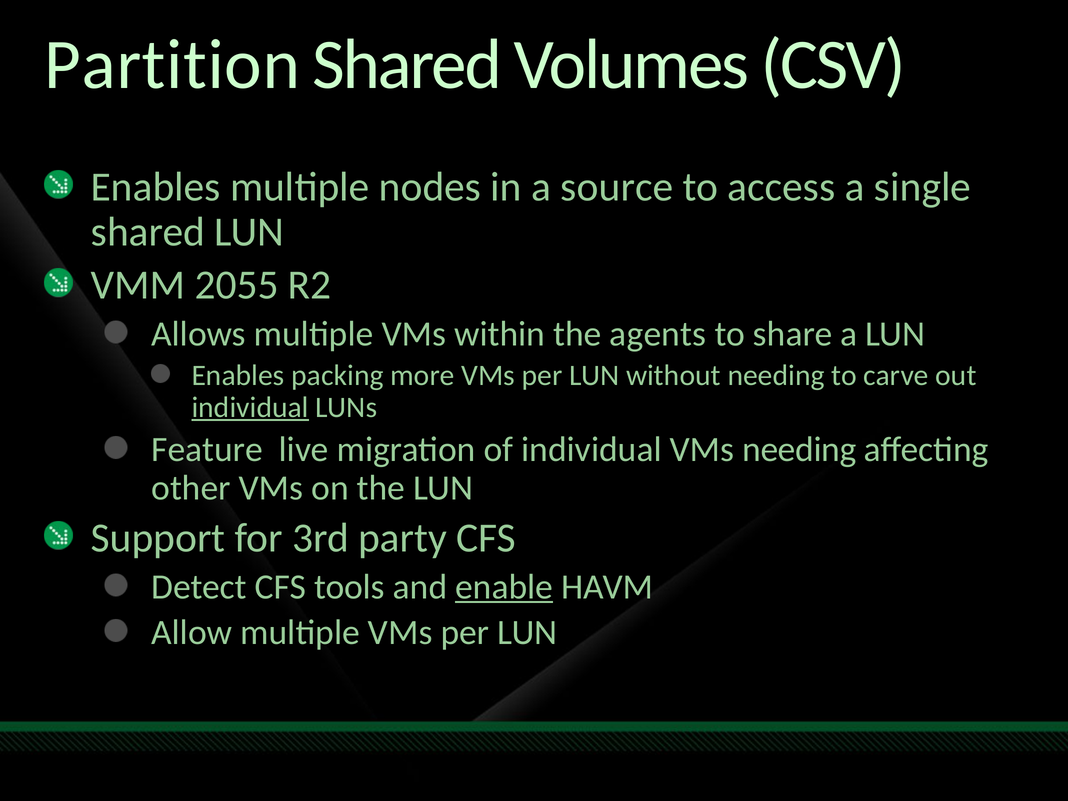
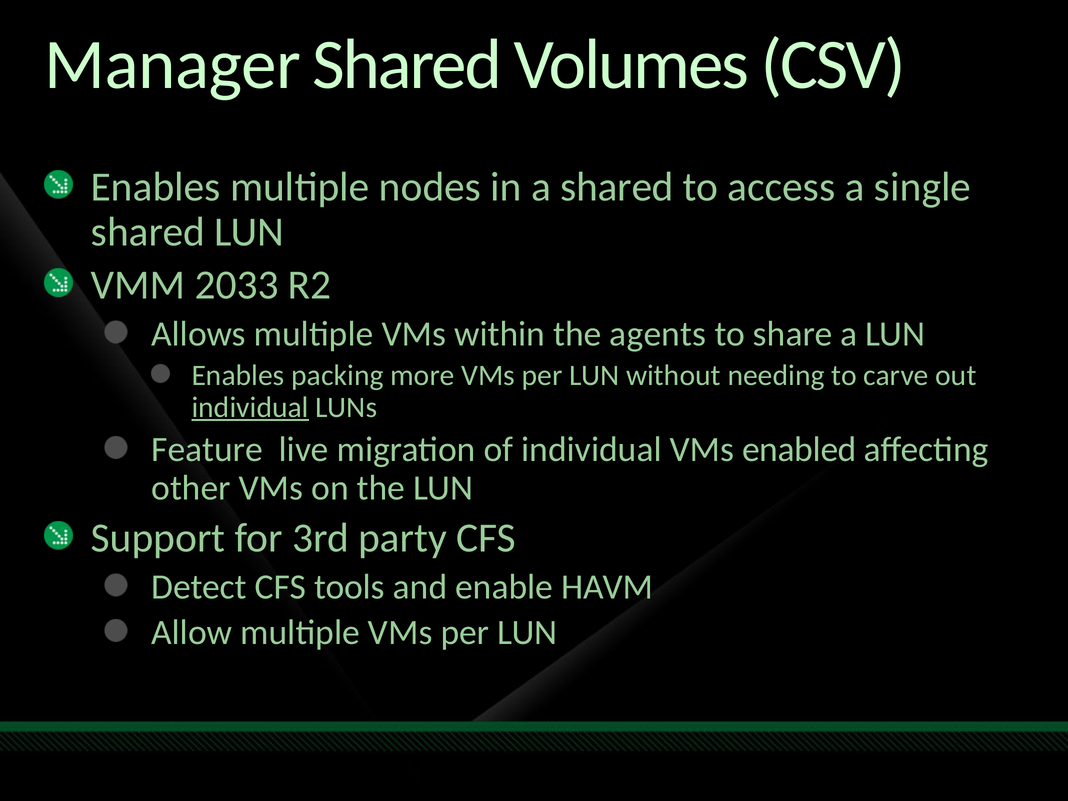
Partition: Partition -> Manager
a source: source -> shared
2055: 2055 -> 2033
VMs needing: needing -> enabled
enable underline: present -> none
